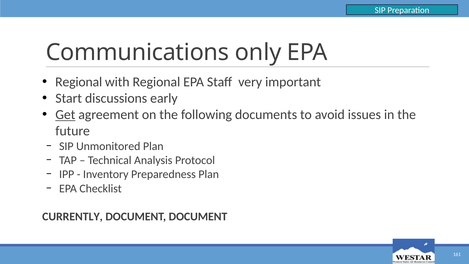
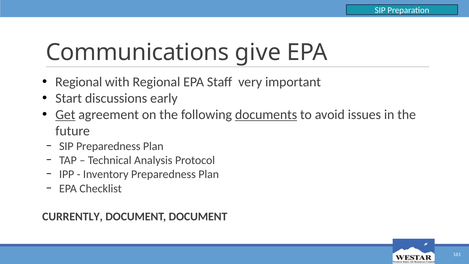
only: only -> give
documents underline: none -> present
SIP Unmonitored: Unmonitored -> Preparedness
